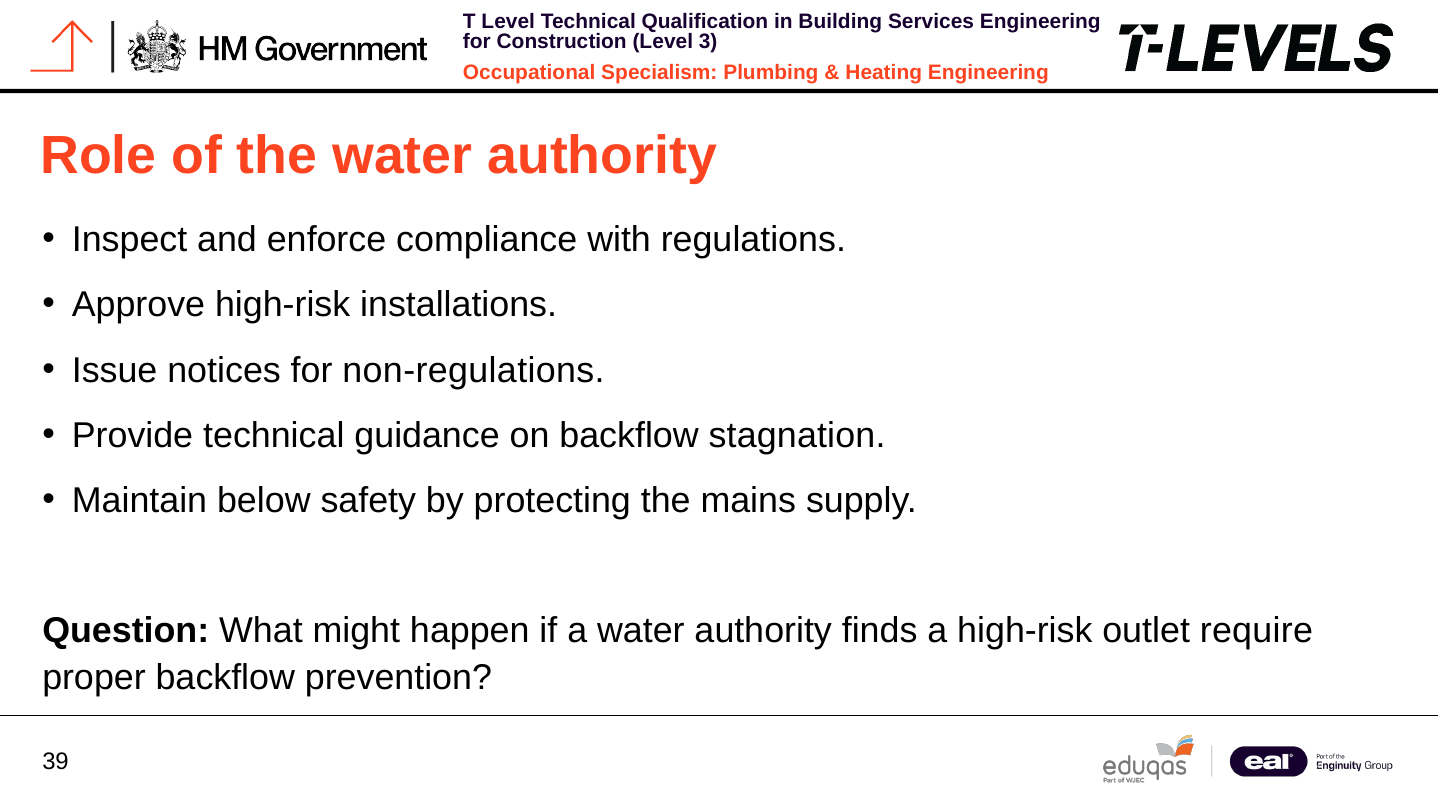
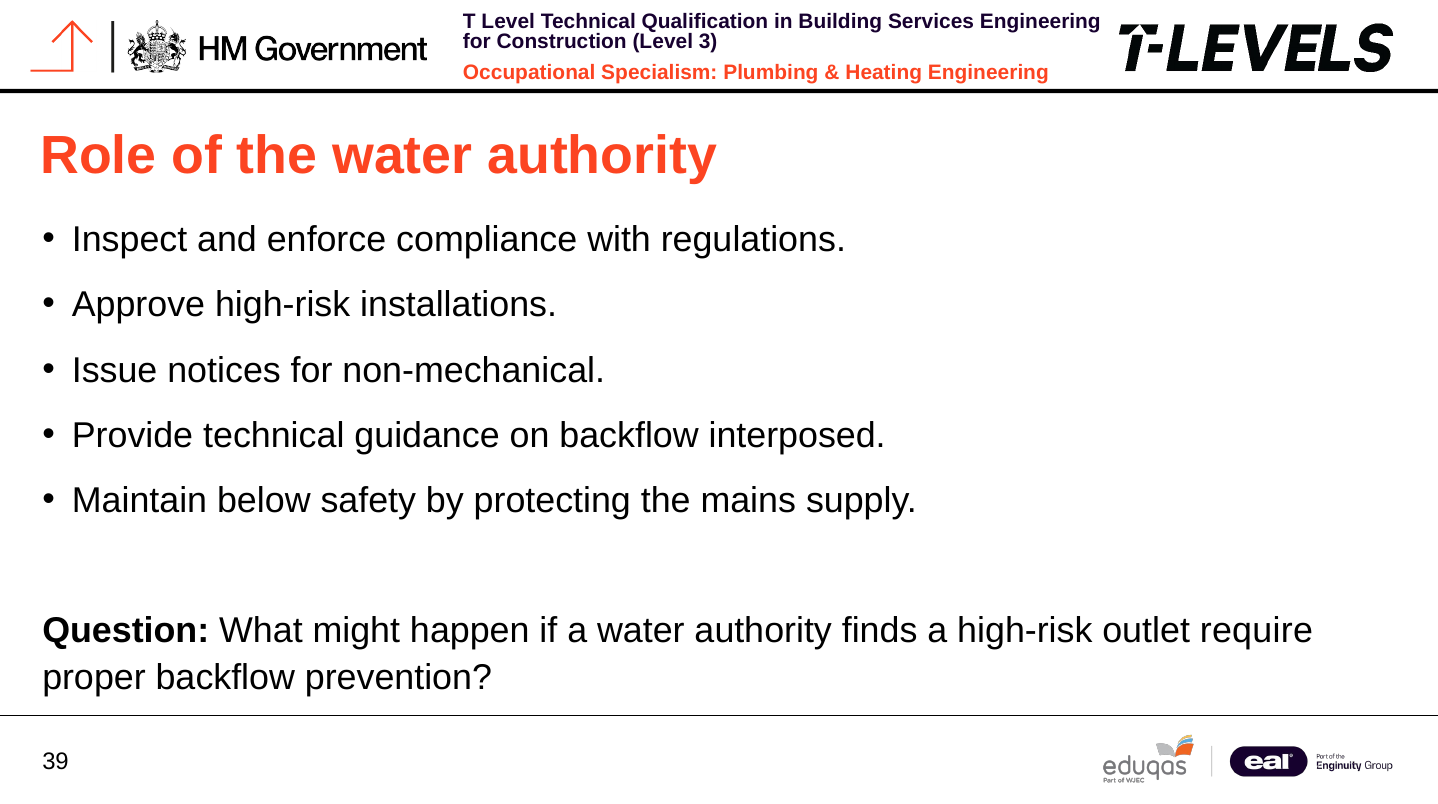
non-regulations: non-regulations -> non-mechanical
stagnation: stagnation -> interposed
